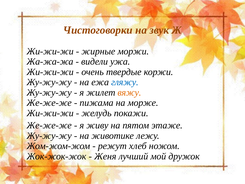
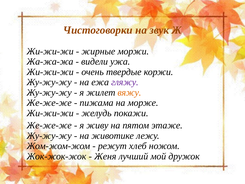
гляжу colour: blue -> purple
